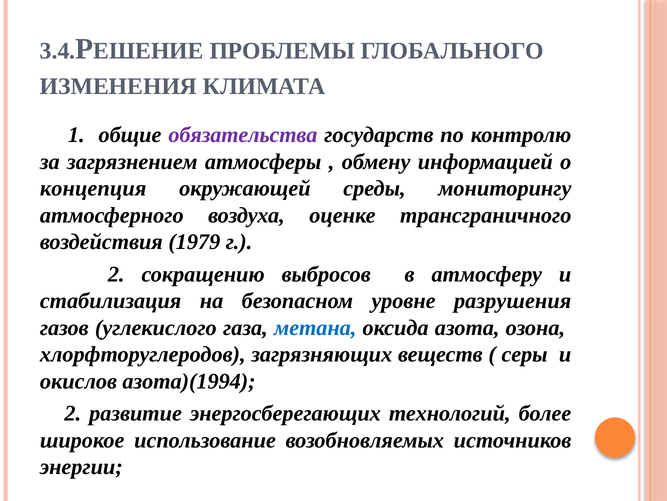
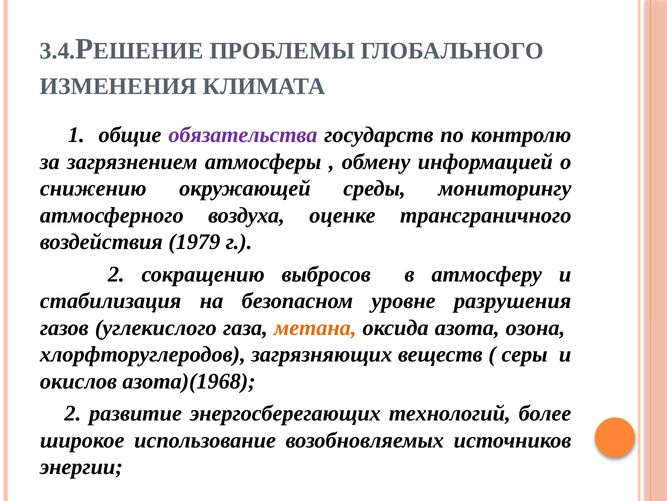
концепция: концепция -> снижению
метана colour: blue -> orange
азота)(1994: азота)(1994 -> азота)(1968
